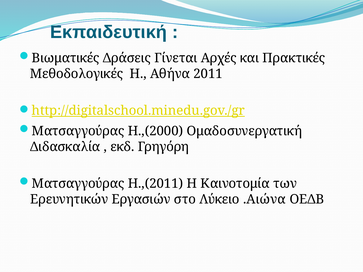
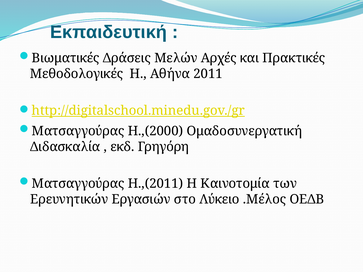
Γίνεται: Γίνεται -> Μελών
.Αιώνα: .Αιώνα -> .Μέλος
